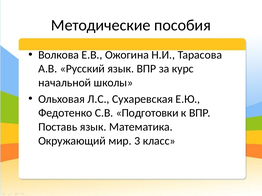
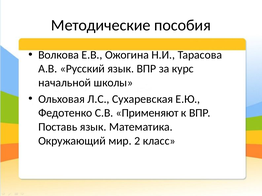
Подготовки: Подготовки -> Применяют
3: 3 -> 2
